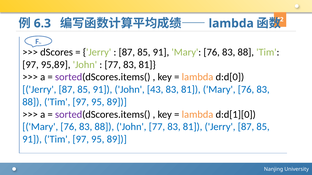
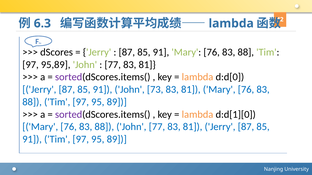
43: 43 -> 73
